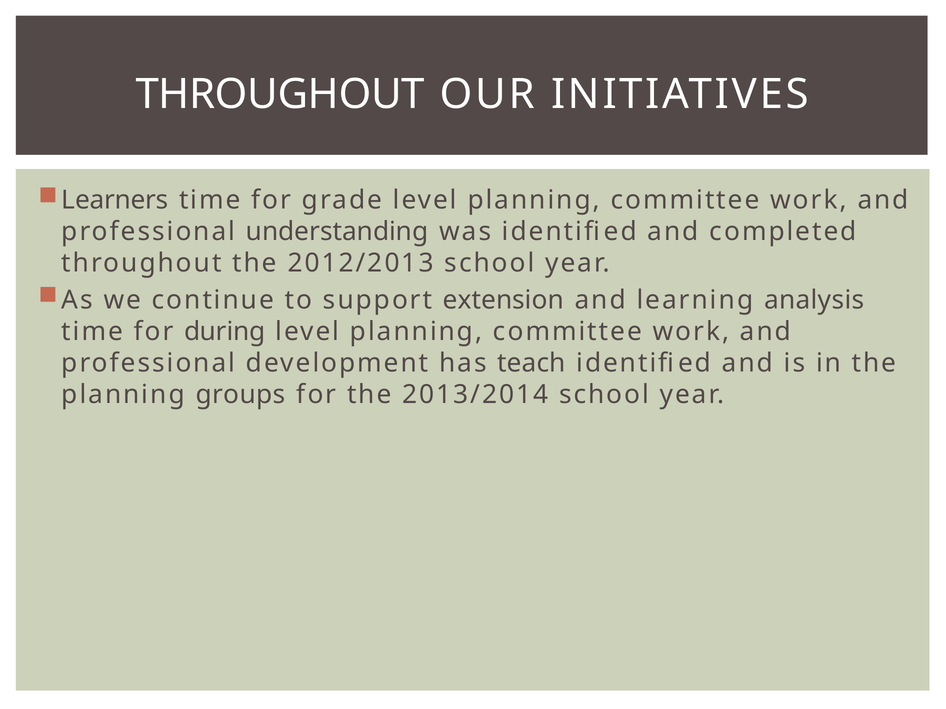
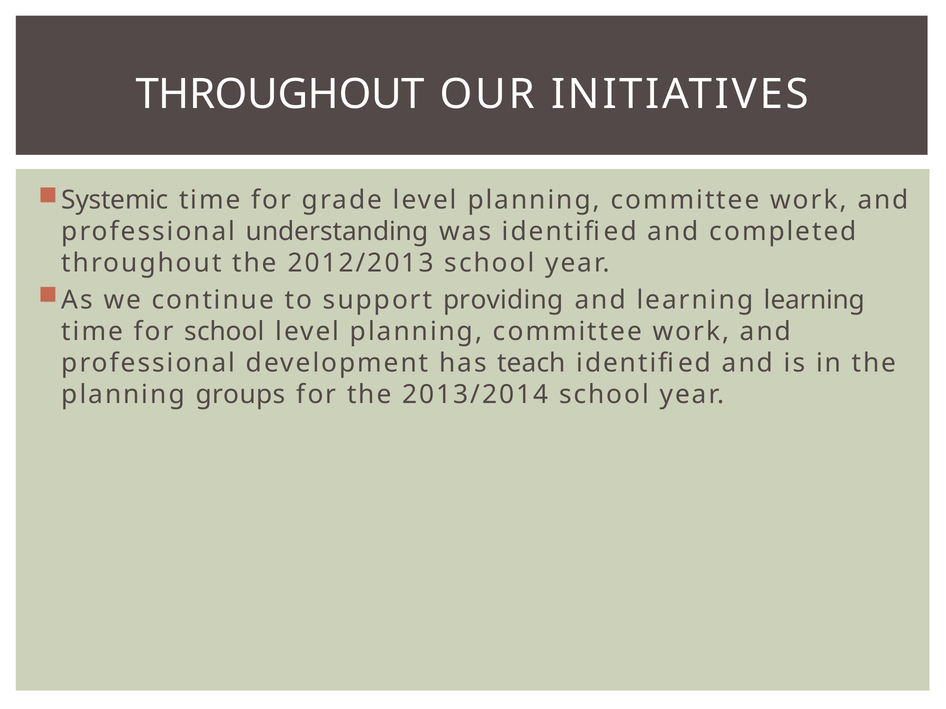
Learners: Learners -> Systemic
extension: extension -> providing
learning analysis: analysis -> learning
for during: during -> school
